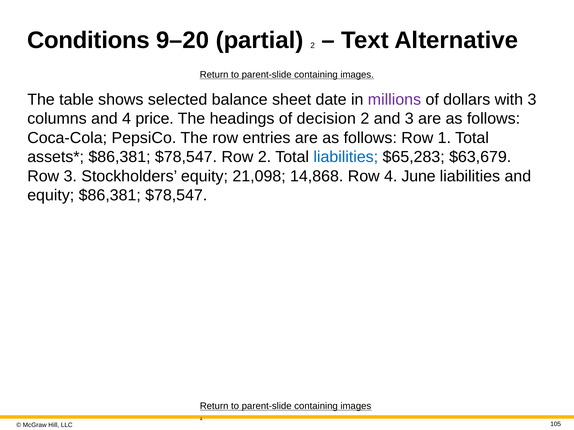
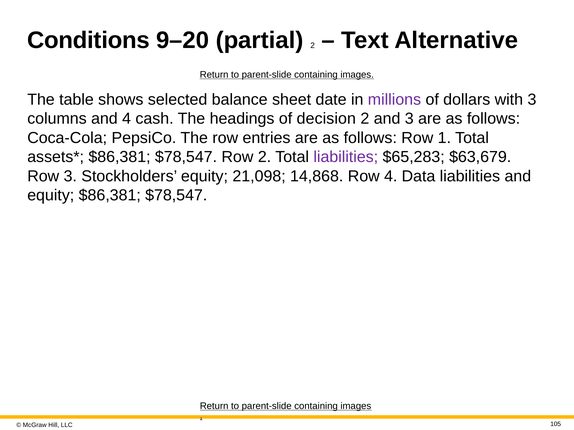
price: price -> cash
liabilities at (346, 157) colour: blue -> purple
June: June -> Data
